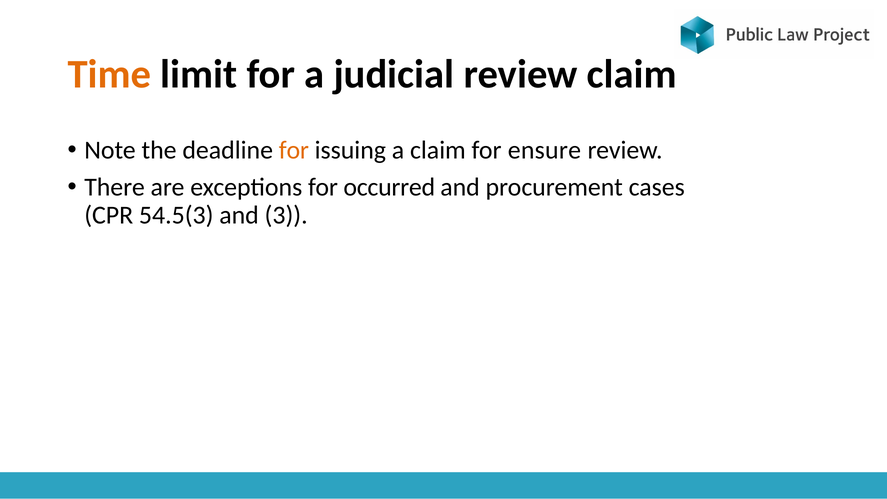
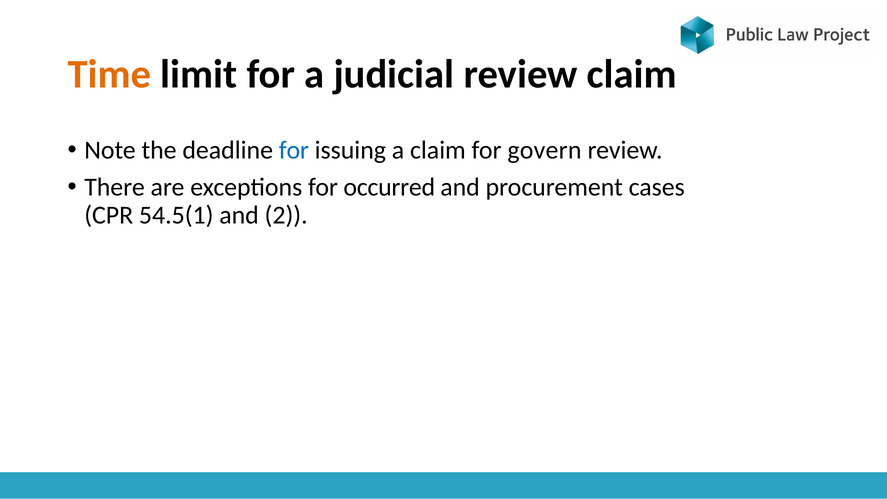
for at (294, 150) colour: orange -> blue
ensure: ensure -> govern
54.5(3: 54.5(3 -> 54.5(1
3: 3 -> 2
